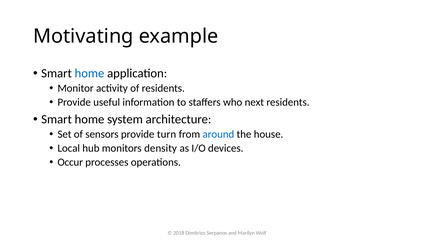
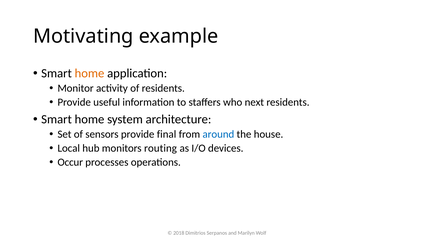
home at (89, 73) colour: blue -> orange
turn: turn -> final
density: density -> routing
